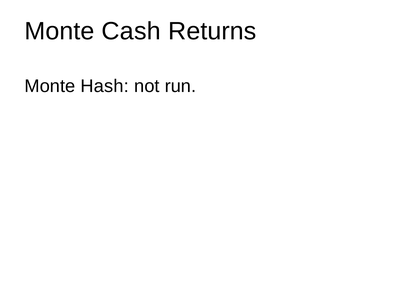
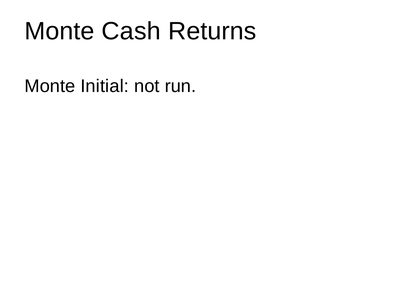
Hash: Hash -> Initial
